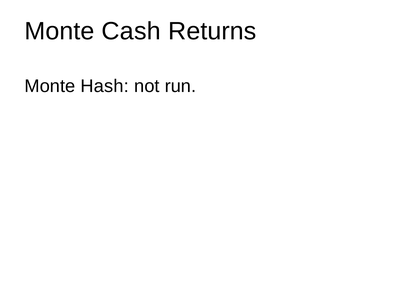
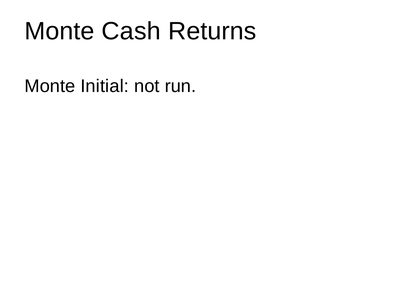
Hash: Hash -> Initial
